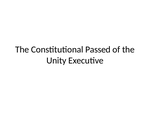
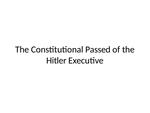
Unity: Unity -> Hitler
